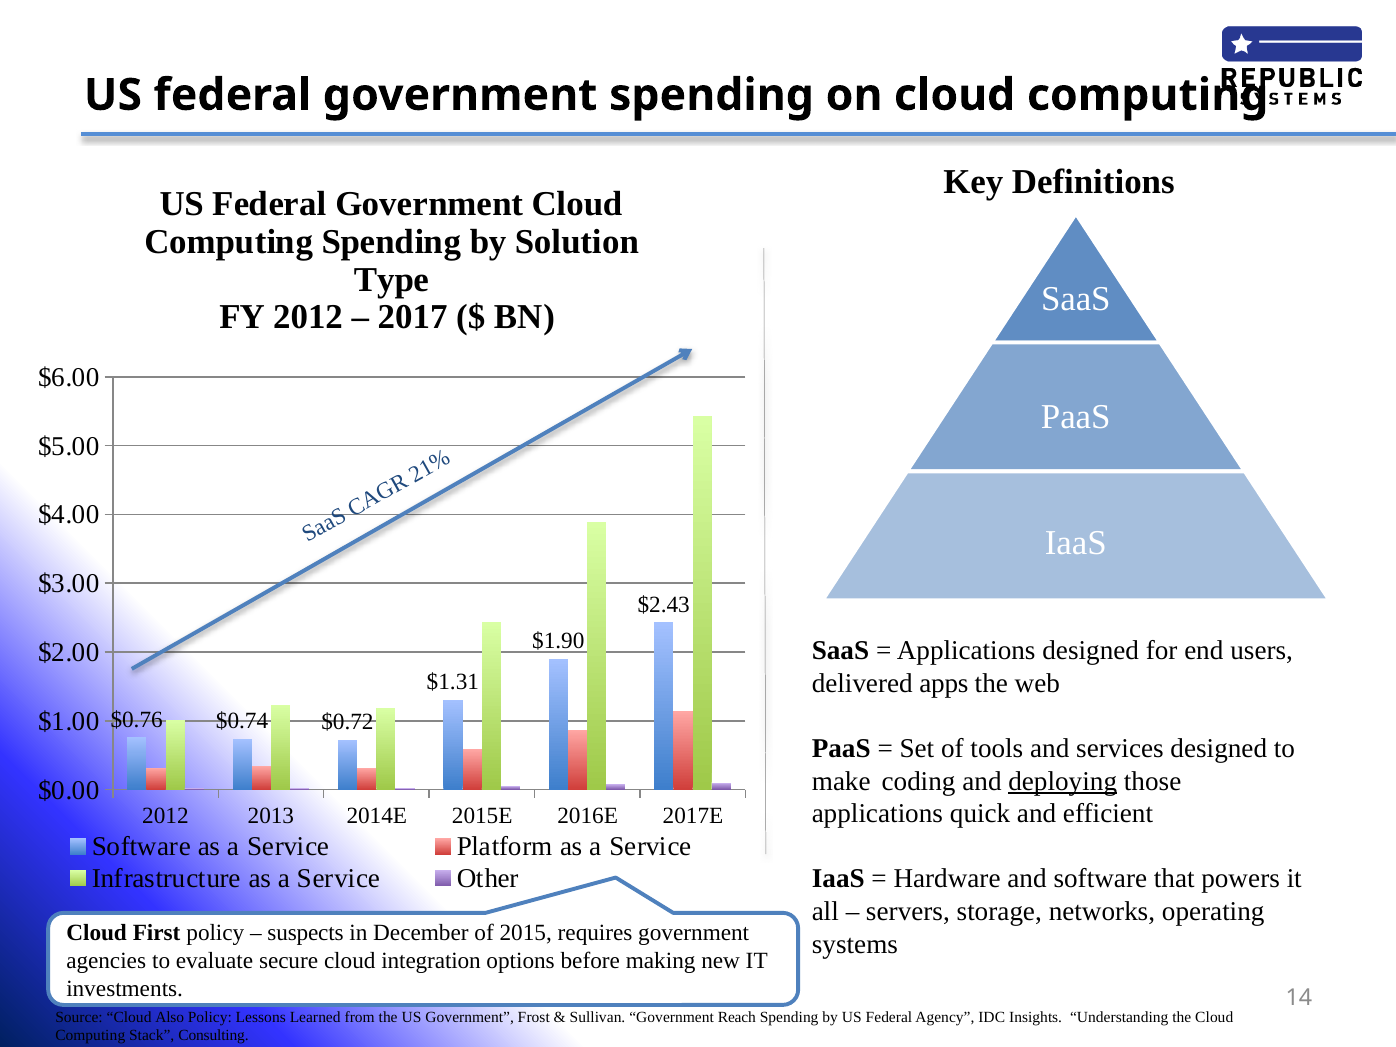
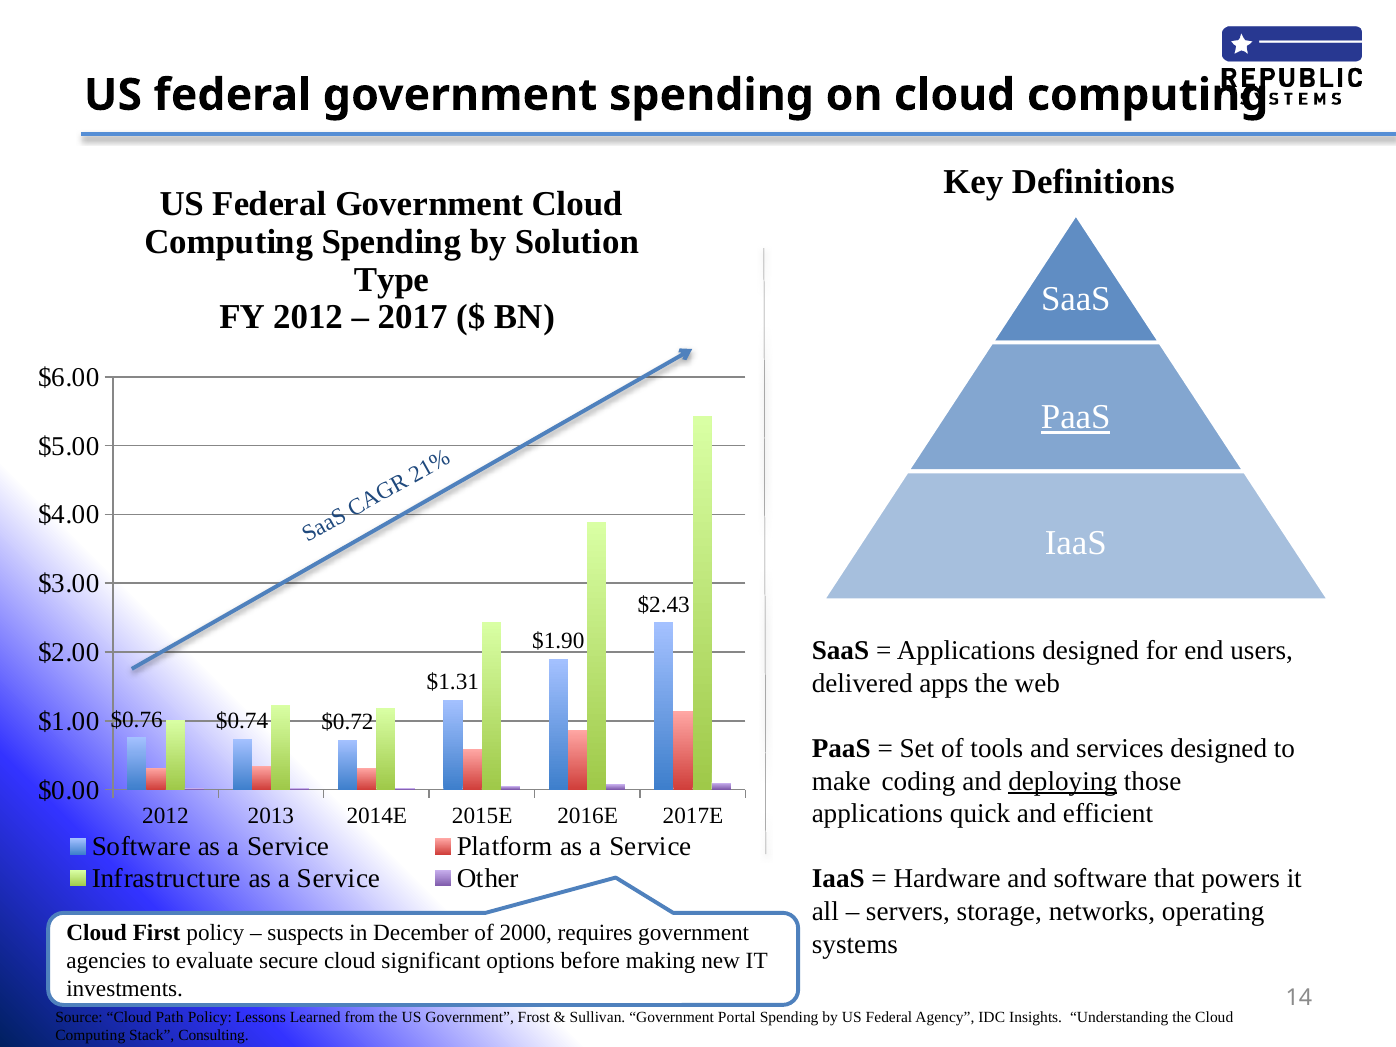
PaaS at (1076, 417) underline: none -> present
2015: 2015 -> 2000
integration: integration -> significant
Also: Also -> Path
Reach: Reach -> Portal
